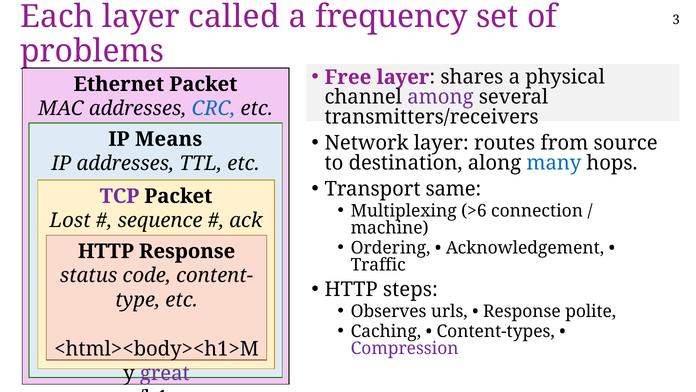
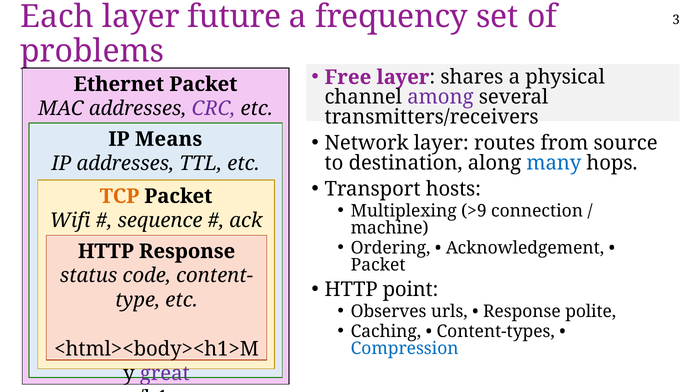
called: called -> future
CRC colour: blue -> purple
same: same -> hosts
TCP at (119, 196) colour: purple -> orange
>6: >6 -> >9
Lost: Lost -> Wifi
Traffic at (378, 265): Traffic -> Packet
steps: steps -> point
Compression colour: purple -> blue
